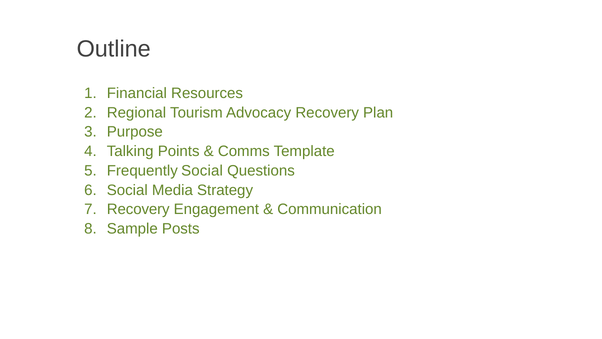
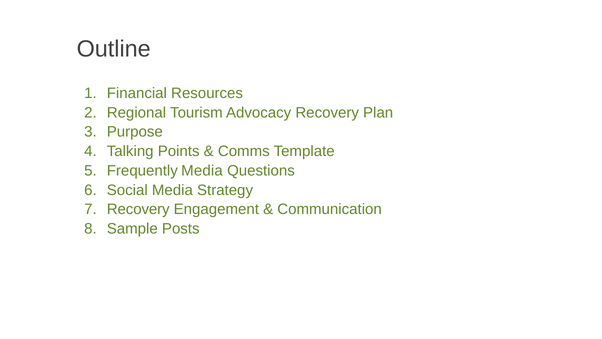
Frequently Social: Social -> Media
